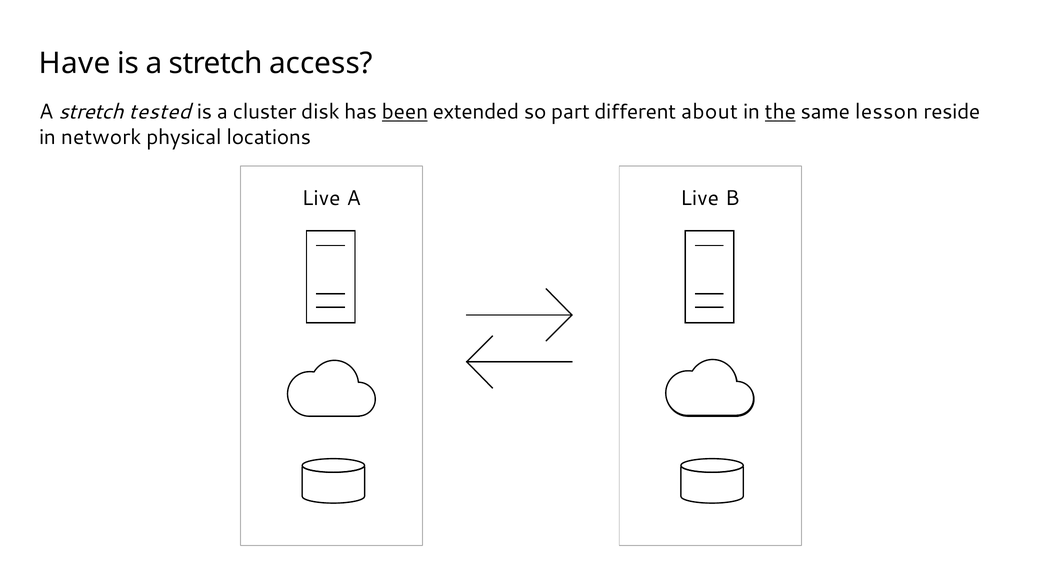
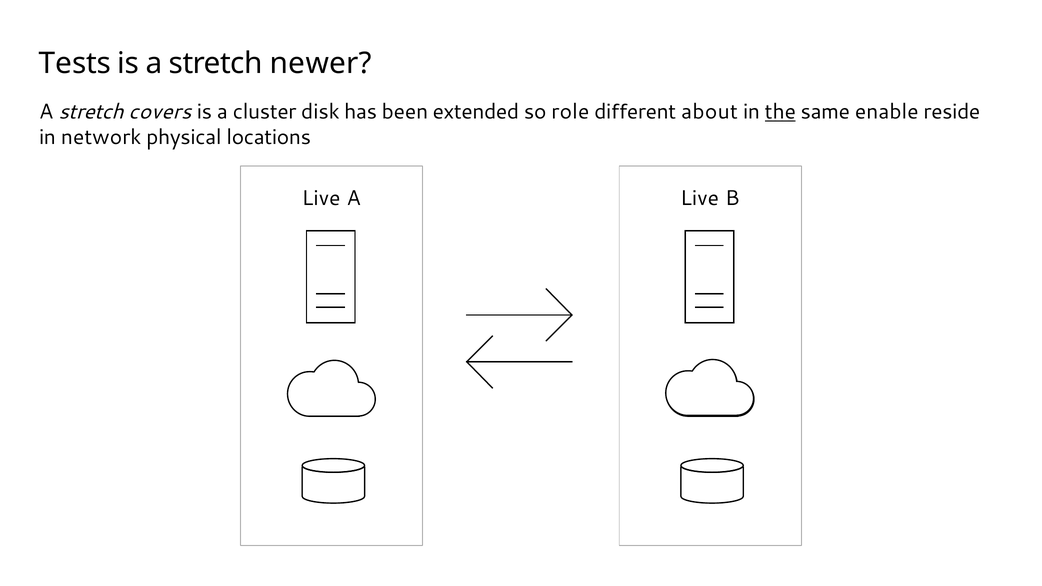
Have: Have -> Tests
access: access -> newer
tested: tested -> covers
been underline: present -> none
part: part -> role
lesson: lesson -> enable
